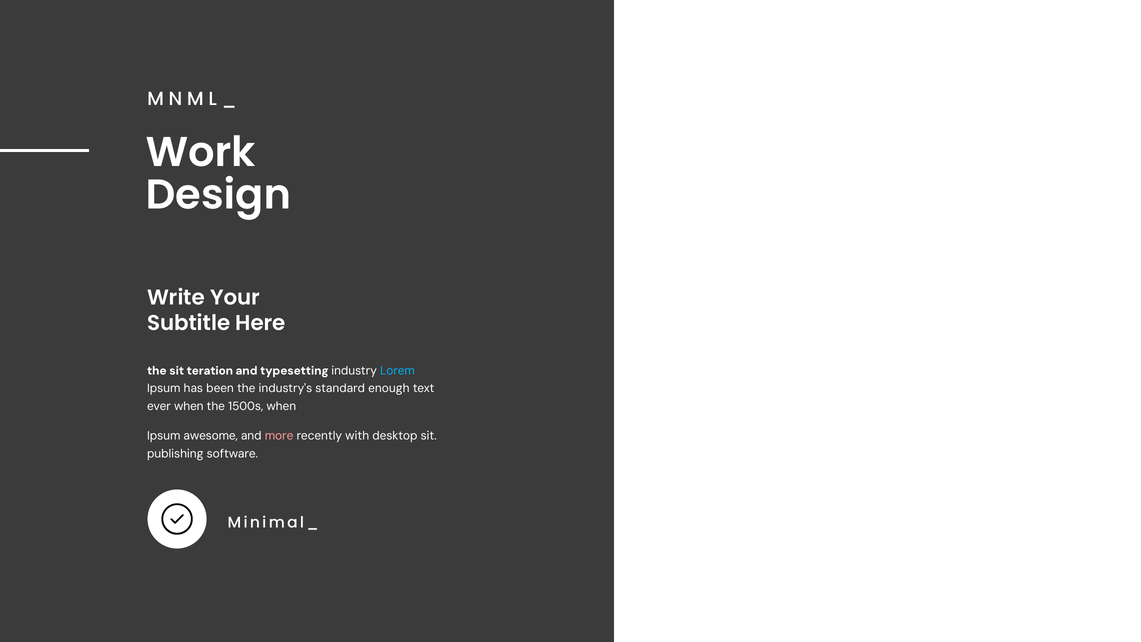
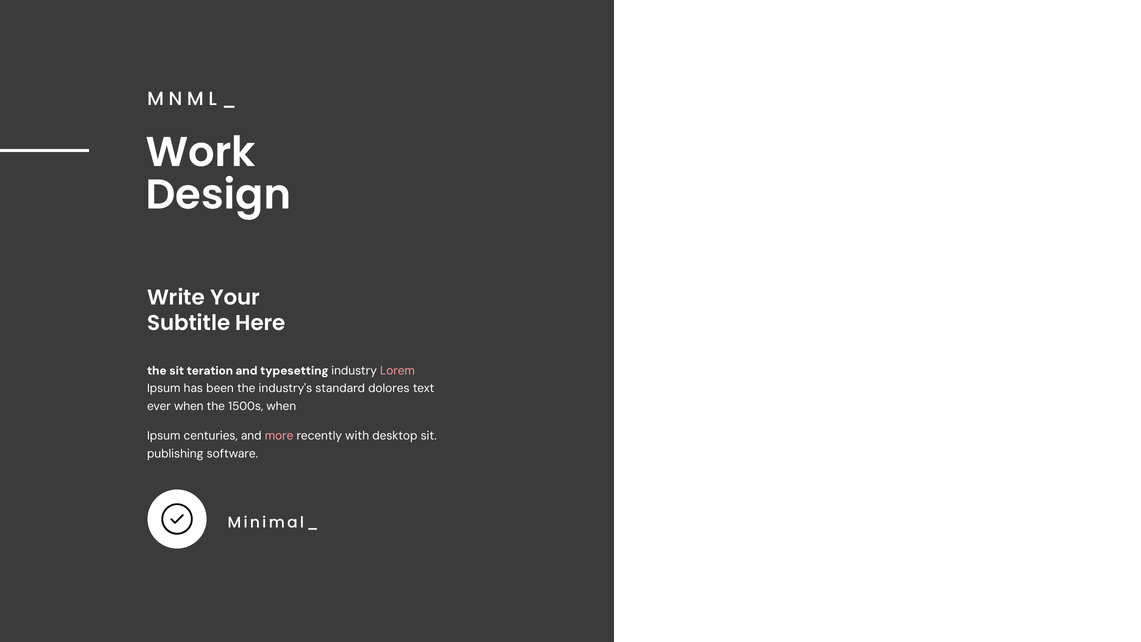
Lorem colour: light blue -> pink
enough: enough -> dolores
awesome: awesome -> centuries
